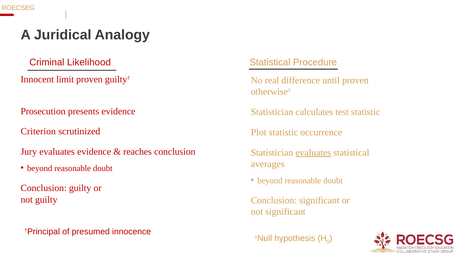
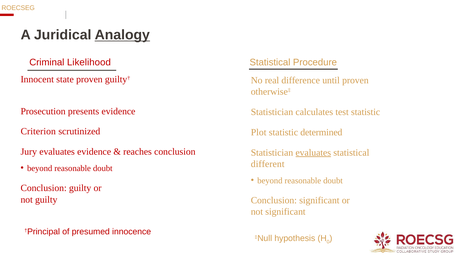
Analogy underline: none -> present
limit: limit -> state
occurrence: occurrence -> determined
averages: averages -> different
